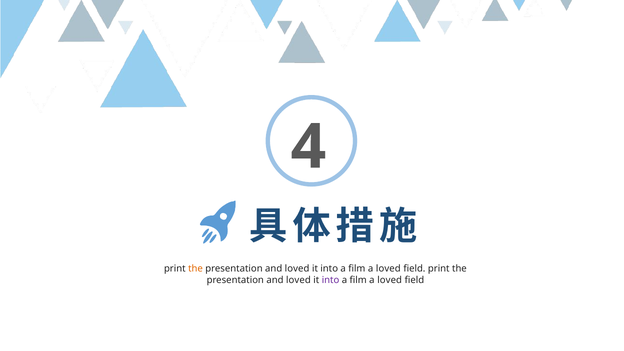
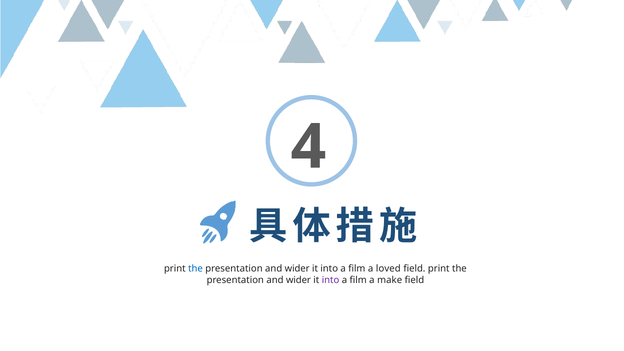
the at (195, 269) colour: orange -> blue
loved at (297, 269): loved -> wider
loved at (298, 280): loved -> wider
loved at (390, 280): loved -> make
